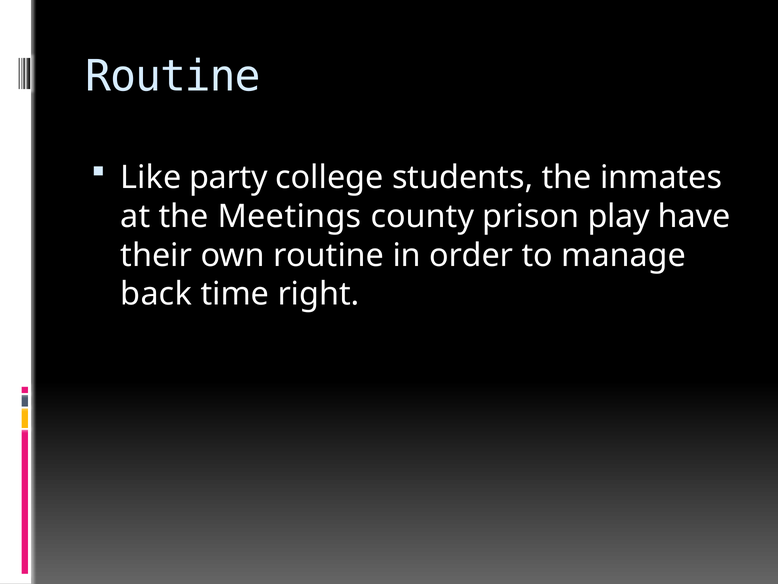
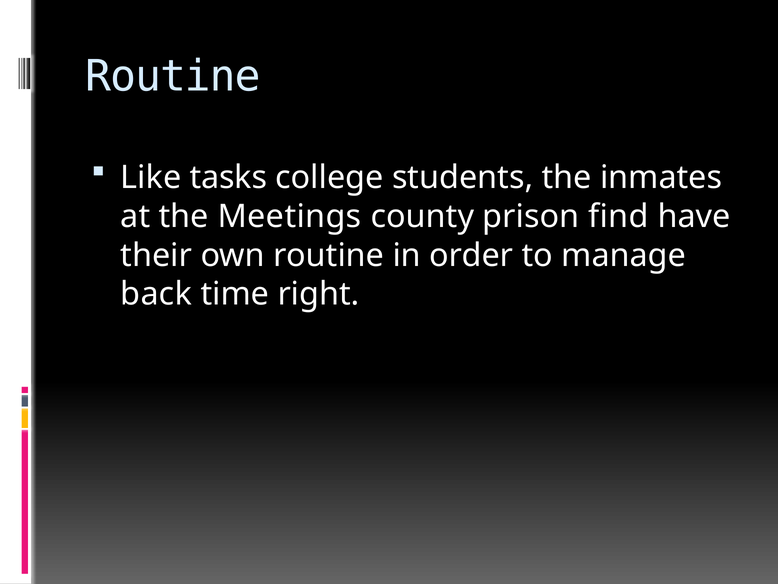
party: party -> tasks
play: play -> find
